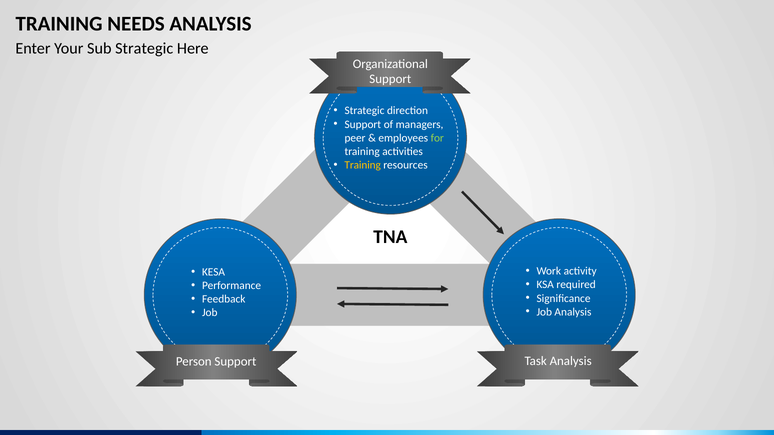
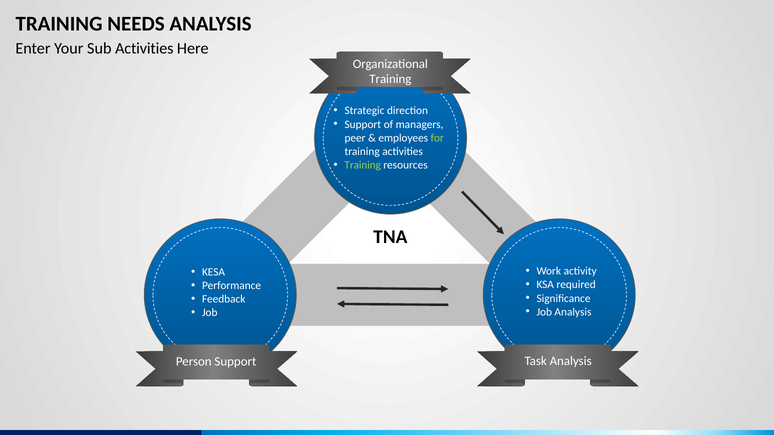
Sub Strategic: Strategic -> Activities
Support at (390, 79): Support -> Training
Training at (363, 165) colour: yellow -> light green
